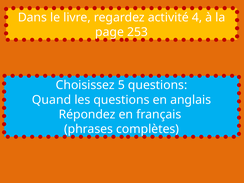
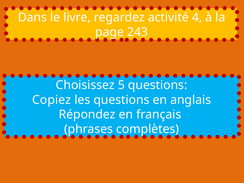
253: 253 -> 243
Quand: Quand -> Copiez
